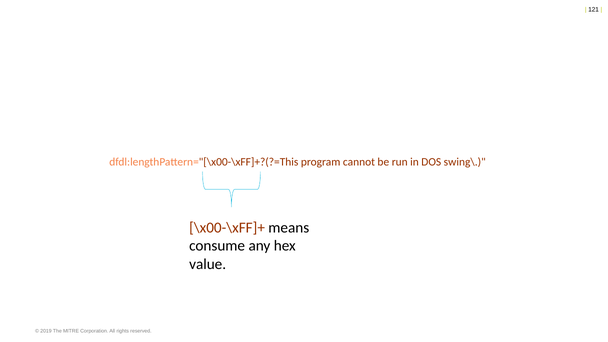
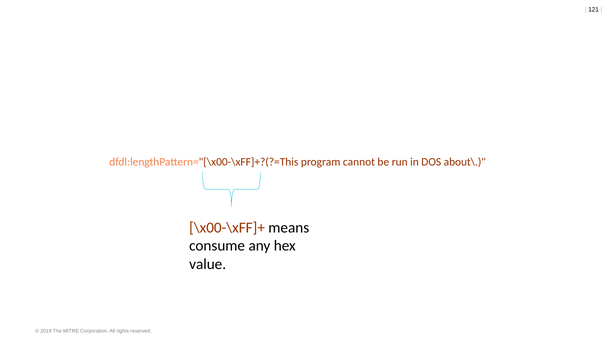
swing\: swing\ -> about\
